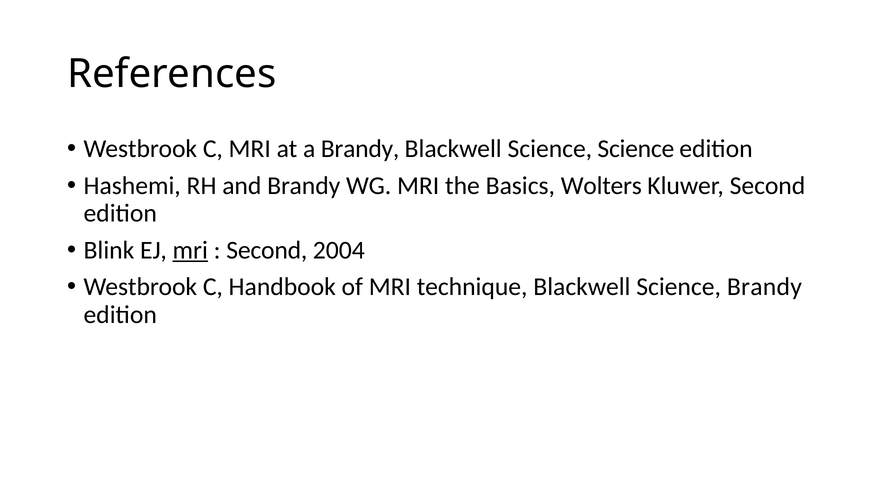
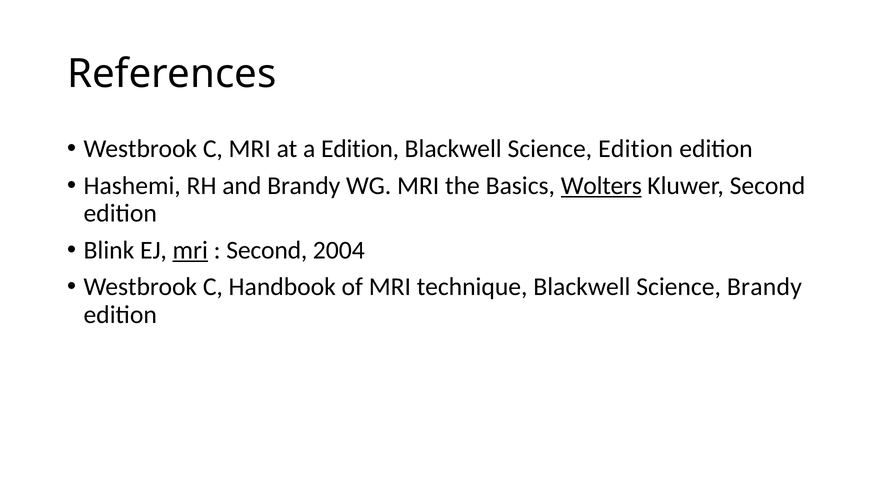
a Brandy: Brandy -> Edition
Science Science: Science -> Edition
Wolters underline: none -> present
